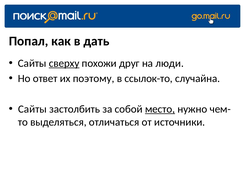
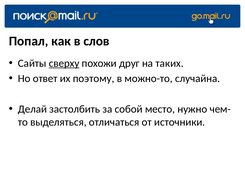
дать: дать -> слов
люди: люди -> таких
ссылок-то: ссылок-то -> можно-то
Сайты at (32, 109): Сайты -> Делай
место underline: present -> none
